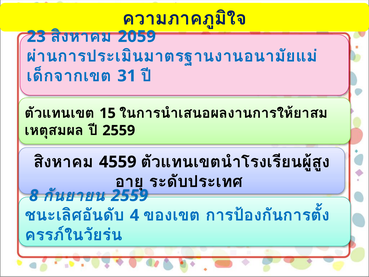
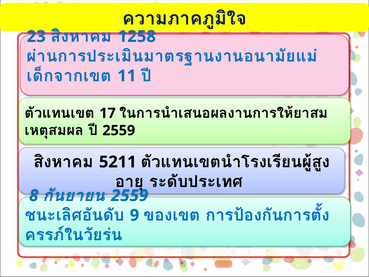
2059: 2059 -> 1258
31: 31 -> 11
15: 15 -> 17
4559: 4559 -> 5211
4: 4 -> 9
